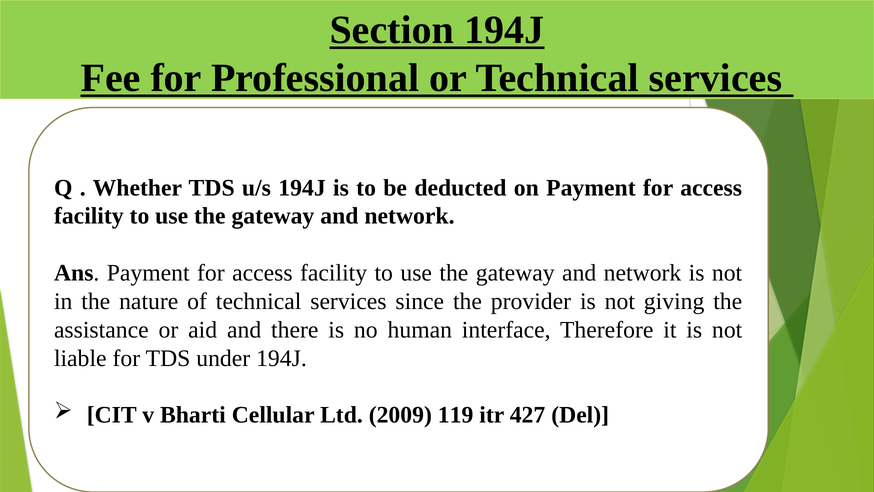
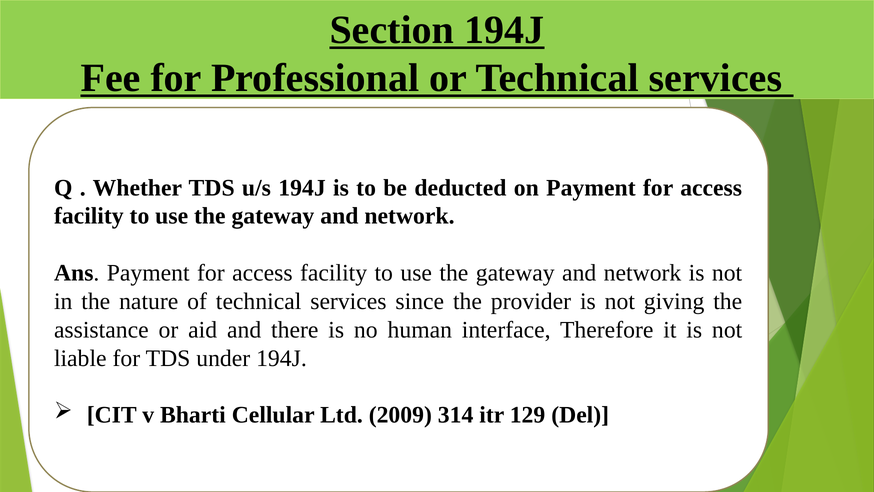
119: 119 -> 314
427: 427 -> 129
